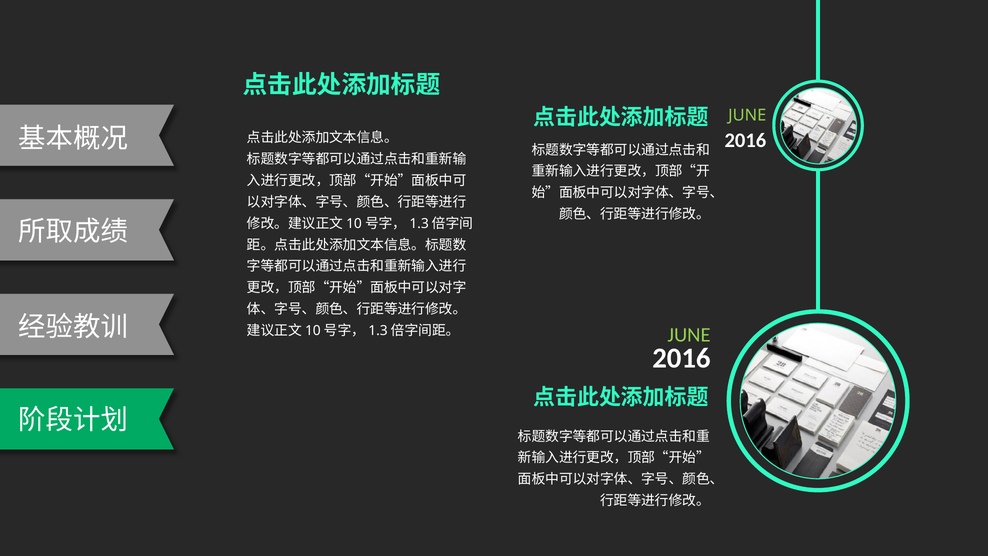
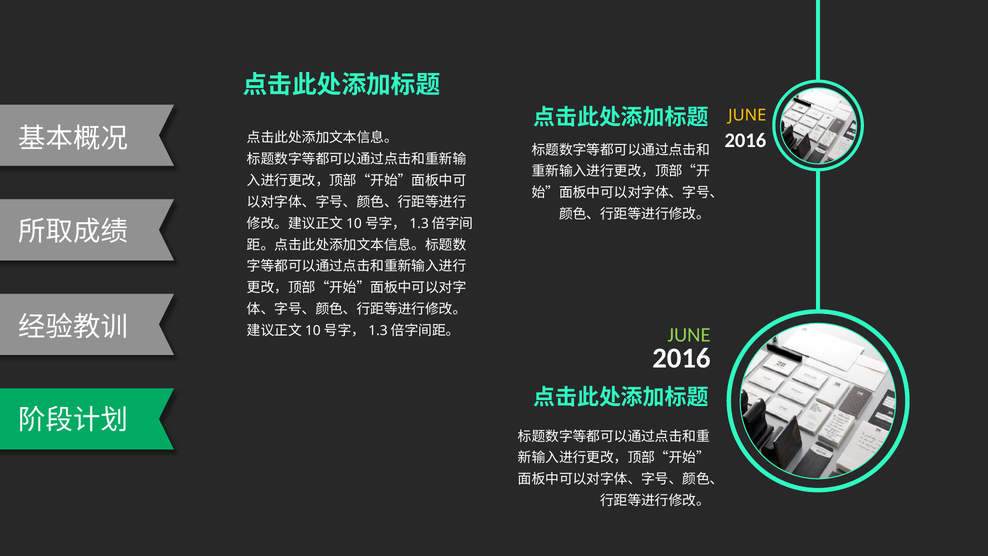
JUNE at (747, 115) colour: light green -> yellow
